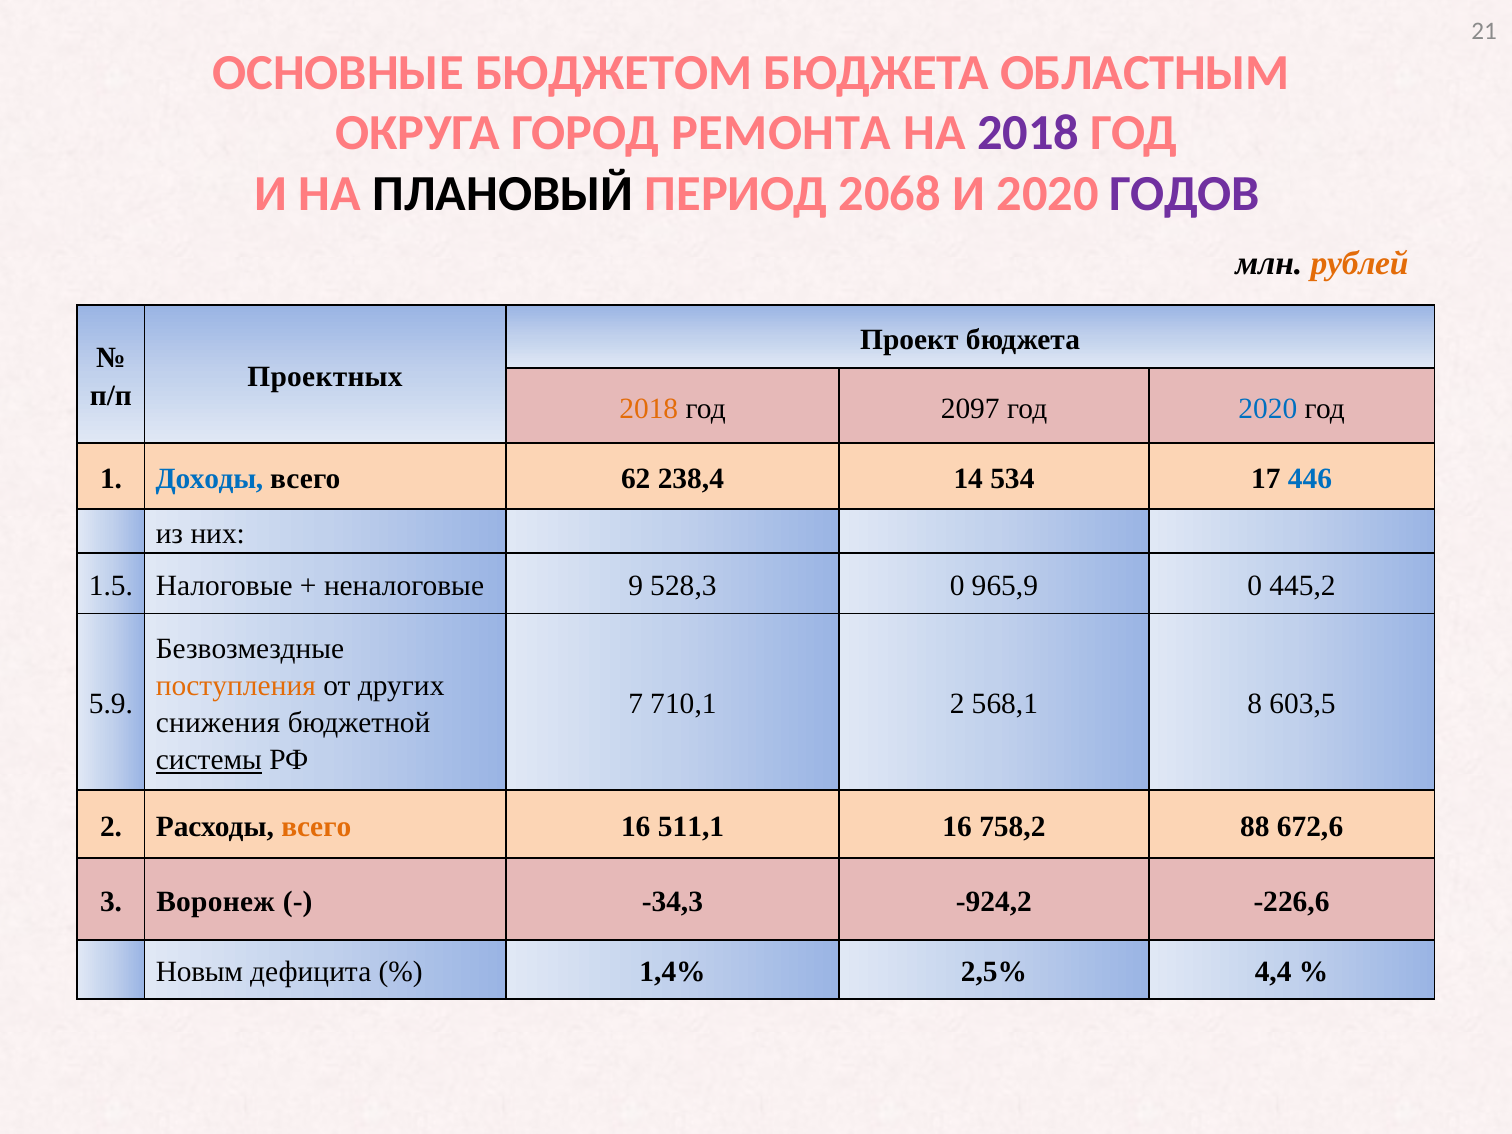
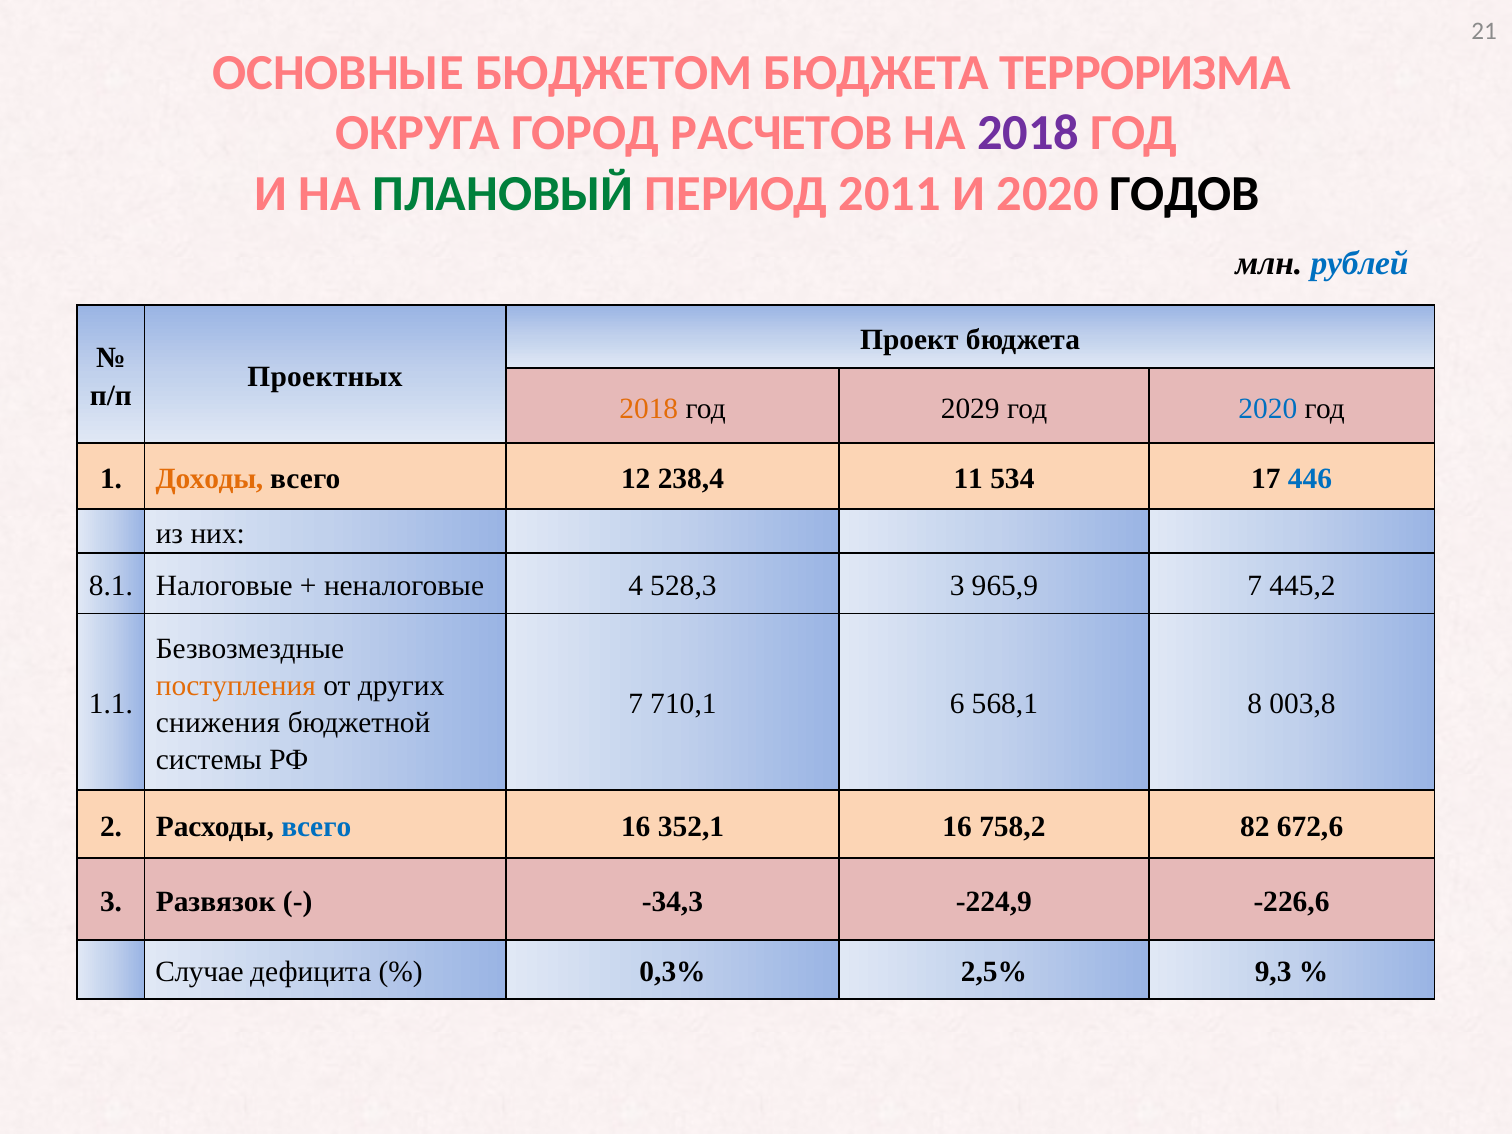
ОБЛАСТНЫМ: ОБЛАСТНЫМ -> ТЕРРОРИЗМА
РЕМОНТА: РЕМОНТА -> РАСЧЕТОВ
ПЛАНОВЫЙ colour: black -> green
2068: 2068 -> 2011
ГОДОВ colour: purple -> black
рублей colour: orange -> blue
2097: 2097 -> 2029
Доходы colour: blue -> orange
62: 62 -> 12
14: 14 -> 11
1.5: 1.5 -> 8.1
9: 9 -> 4
528,3 0: 0 -> 3
965,9 0: 0 -> 7
5.9: 5.9 -> 1.1
710,1 2: 2 -> 6
603,5: 603,5 -> 003,8
системы underline: present -> none
всего at (316, 827) colour: orange -> blue
511,1: 511,1 -> 352,1
88: 88 -> 82
Воронеж: Воронеж -> Развязок
-924,2: -924,2 -> -224,9
Новым: Новым -> Случае
1,4%: 1,4% -> 0,3%
4,4: 4,4 -> 9,3
